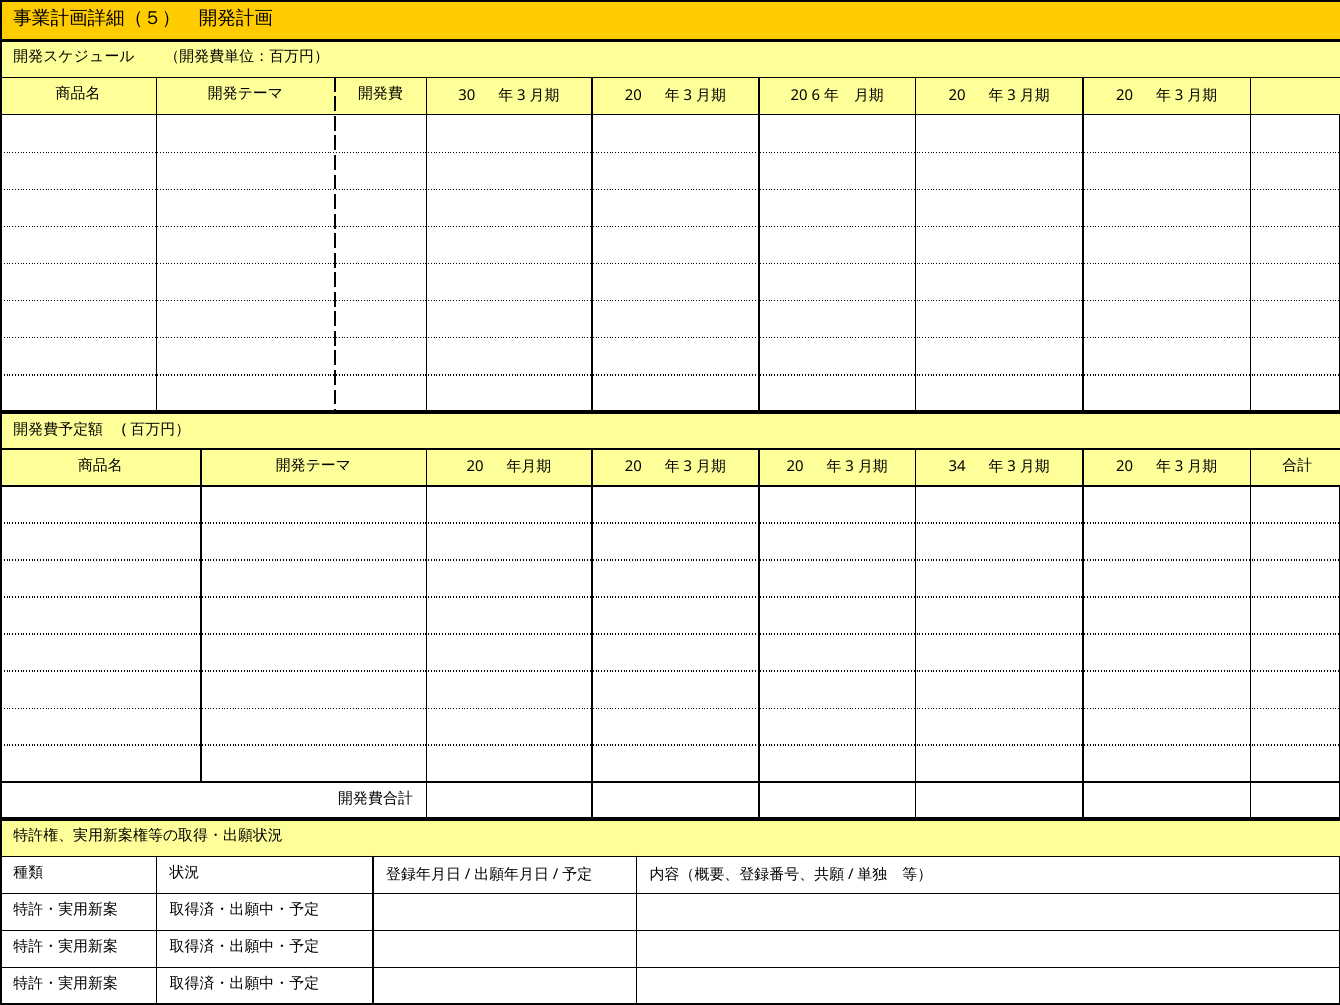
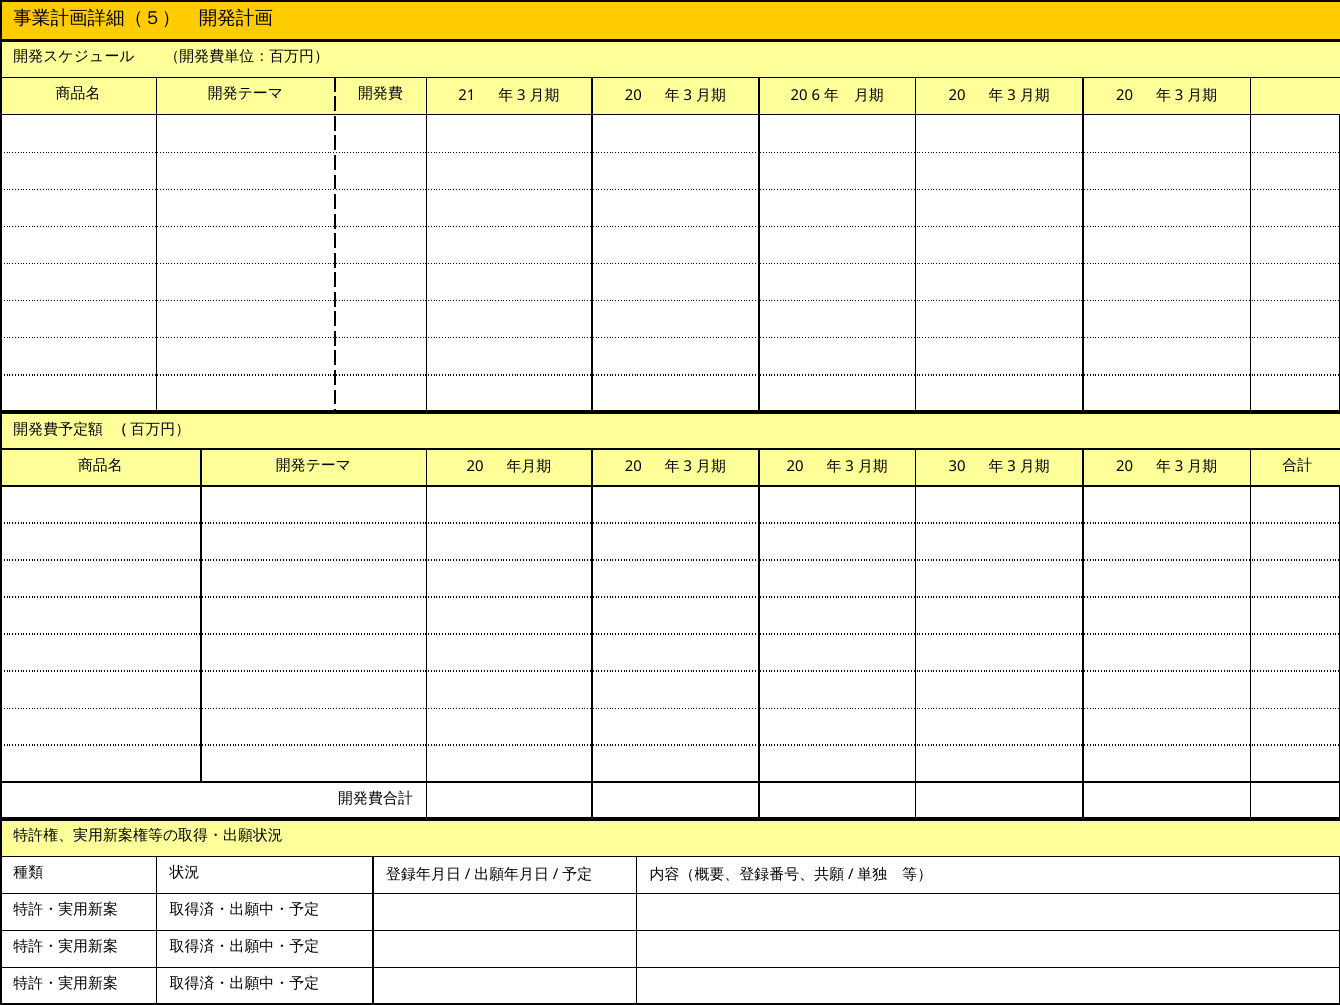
30: 30 -> 21
34: 34 -> 30
